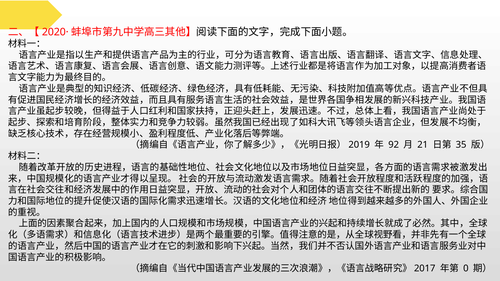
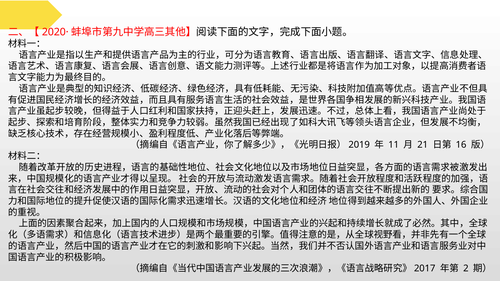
92: 92 -> 11
35: 35 -> 16
0: 0 -> 2
